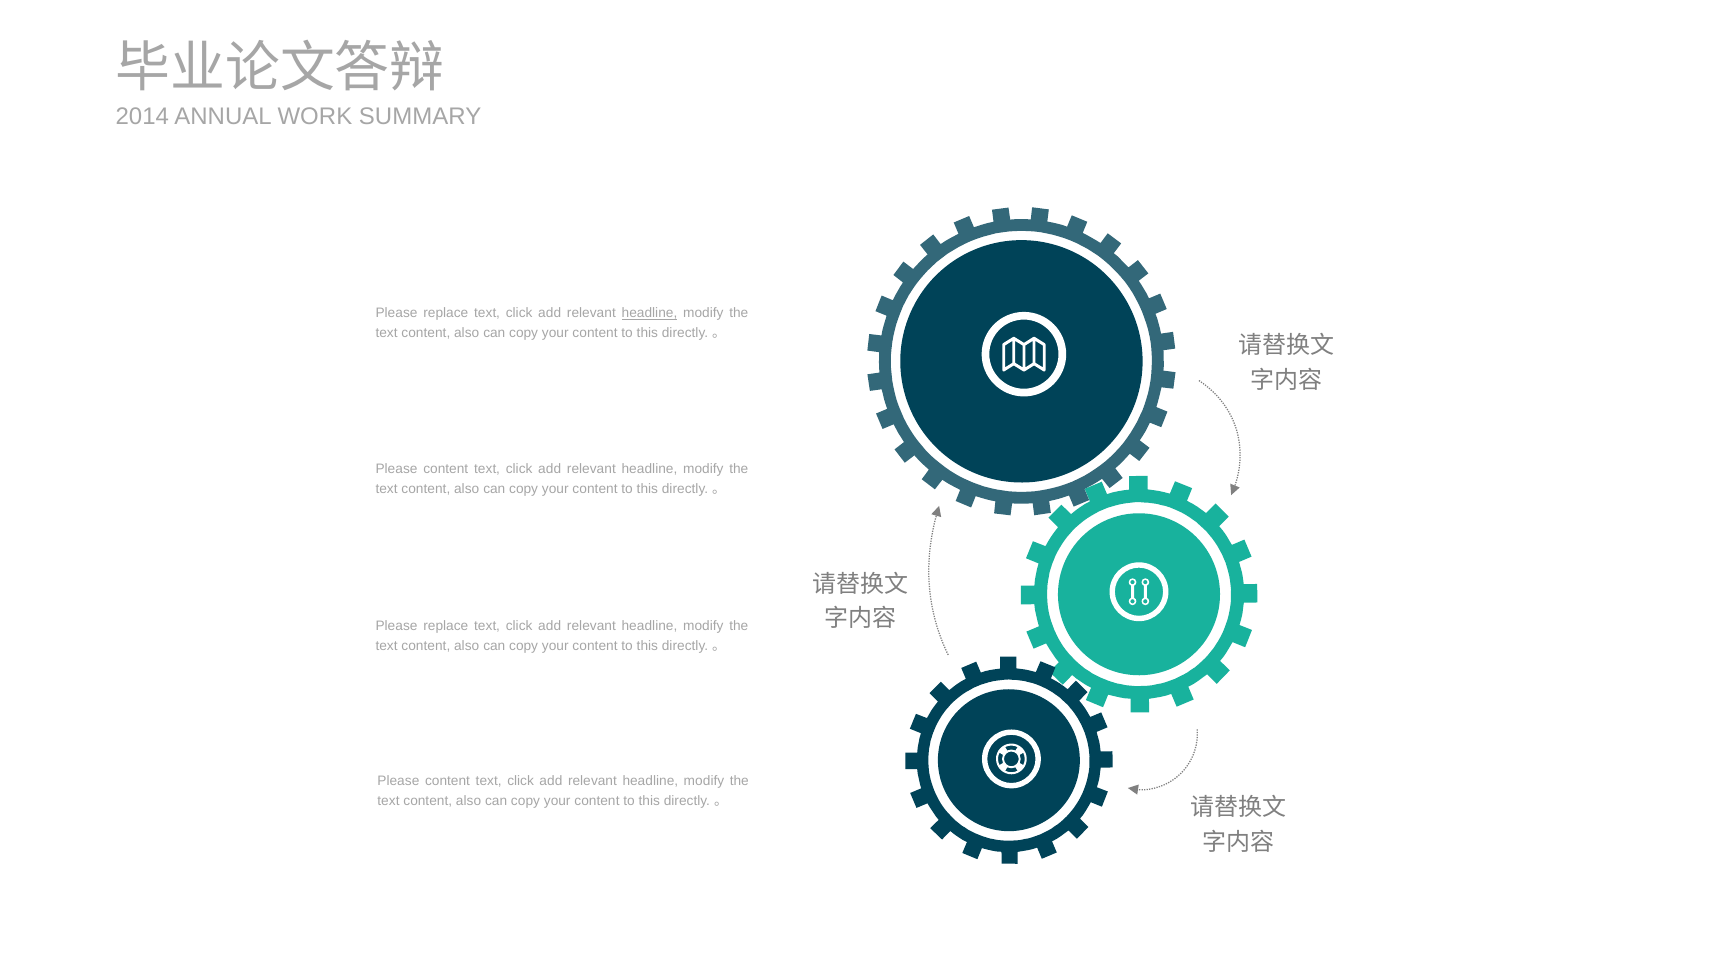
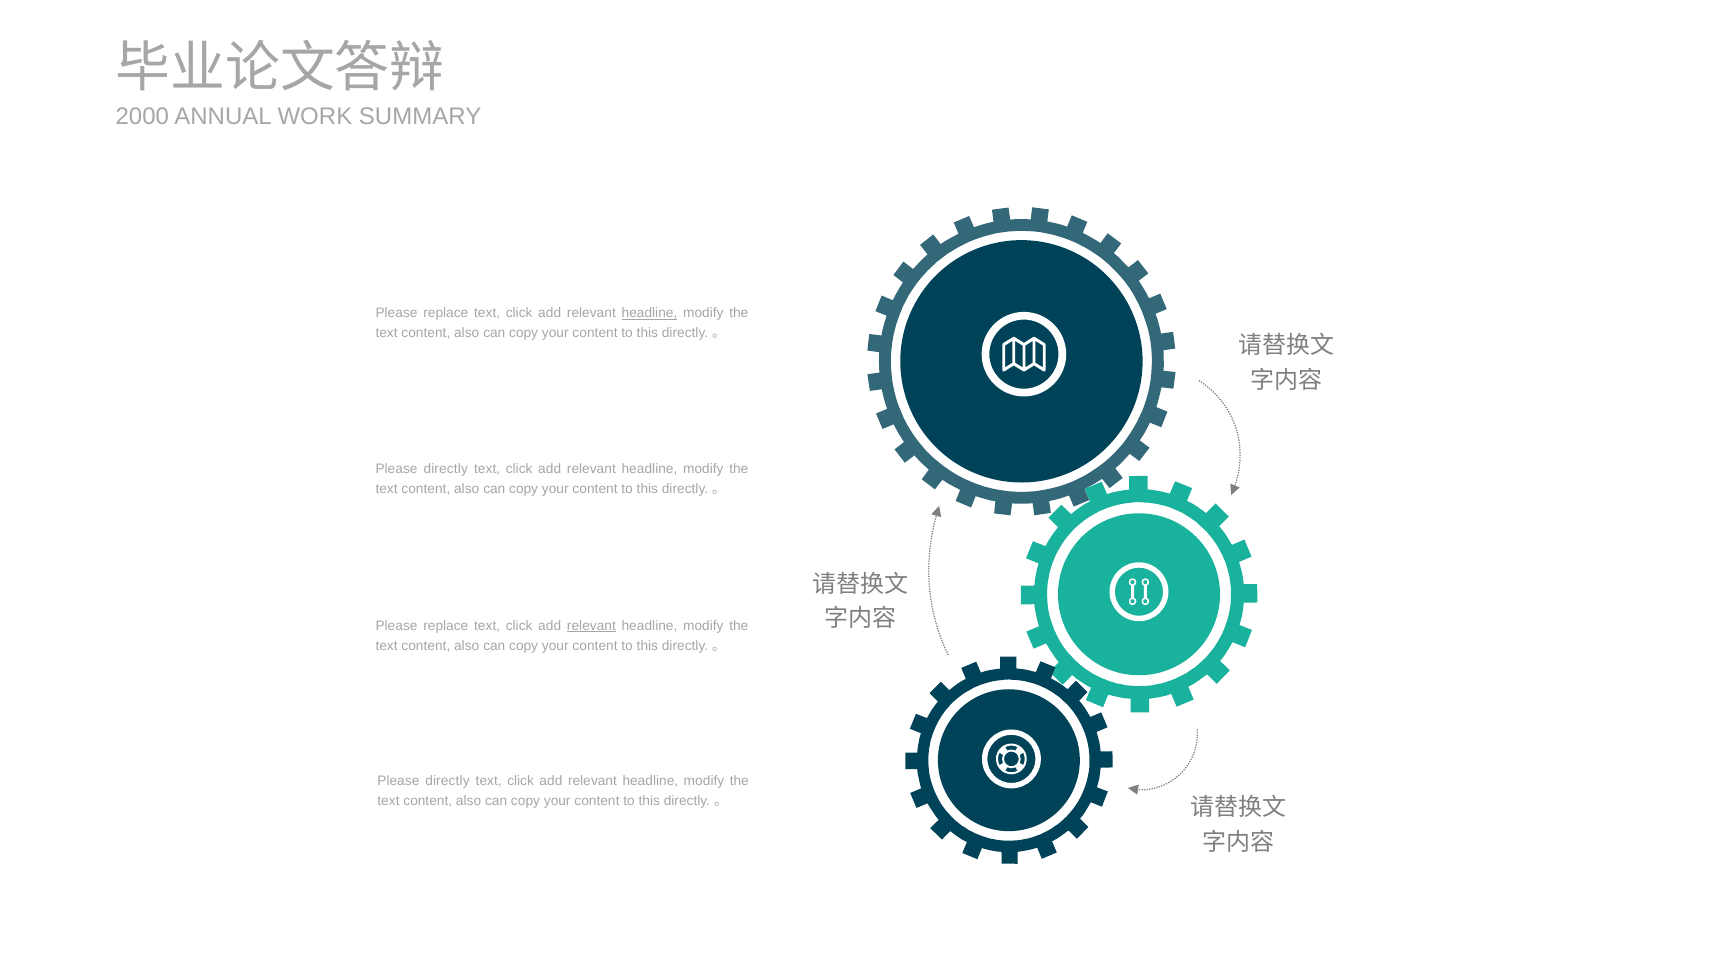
2014: 2014 -> 2000
content at (446, 470): content -> directly
relevant at (591, 626) underline: none -> present
content at (448, 781): content -> directly
